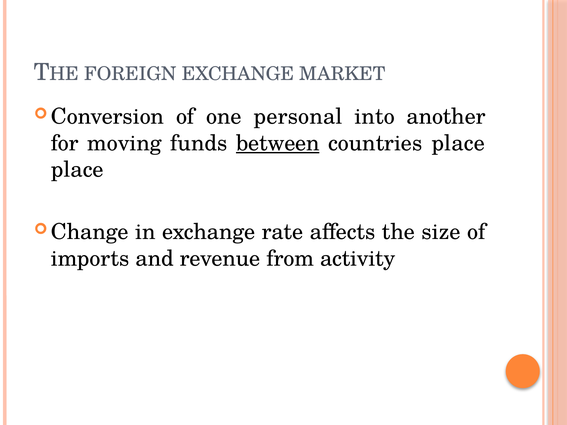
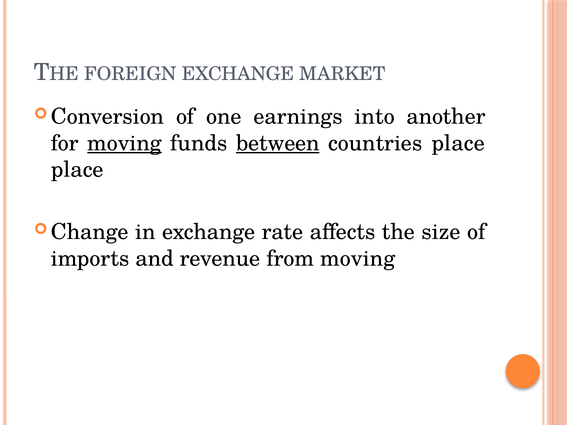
personal: personal -> earnings
moving at (124, 143) underline: none -> present
from activity: activity -> moving
